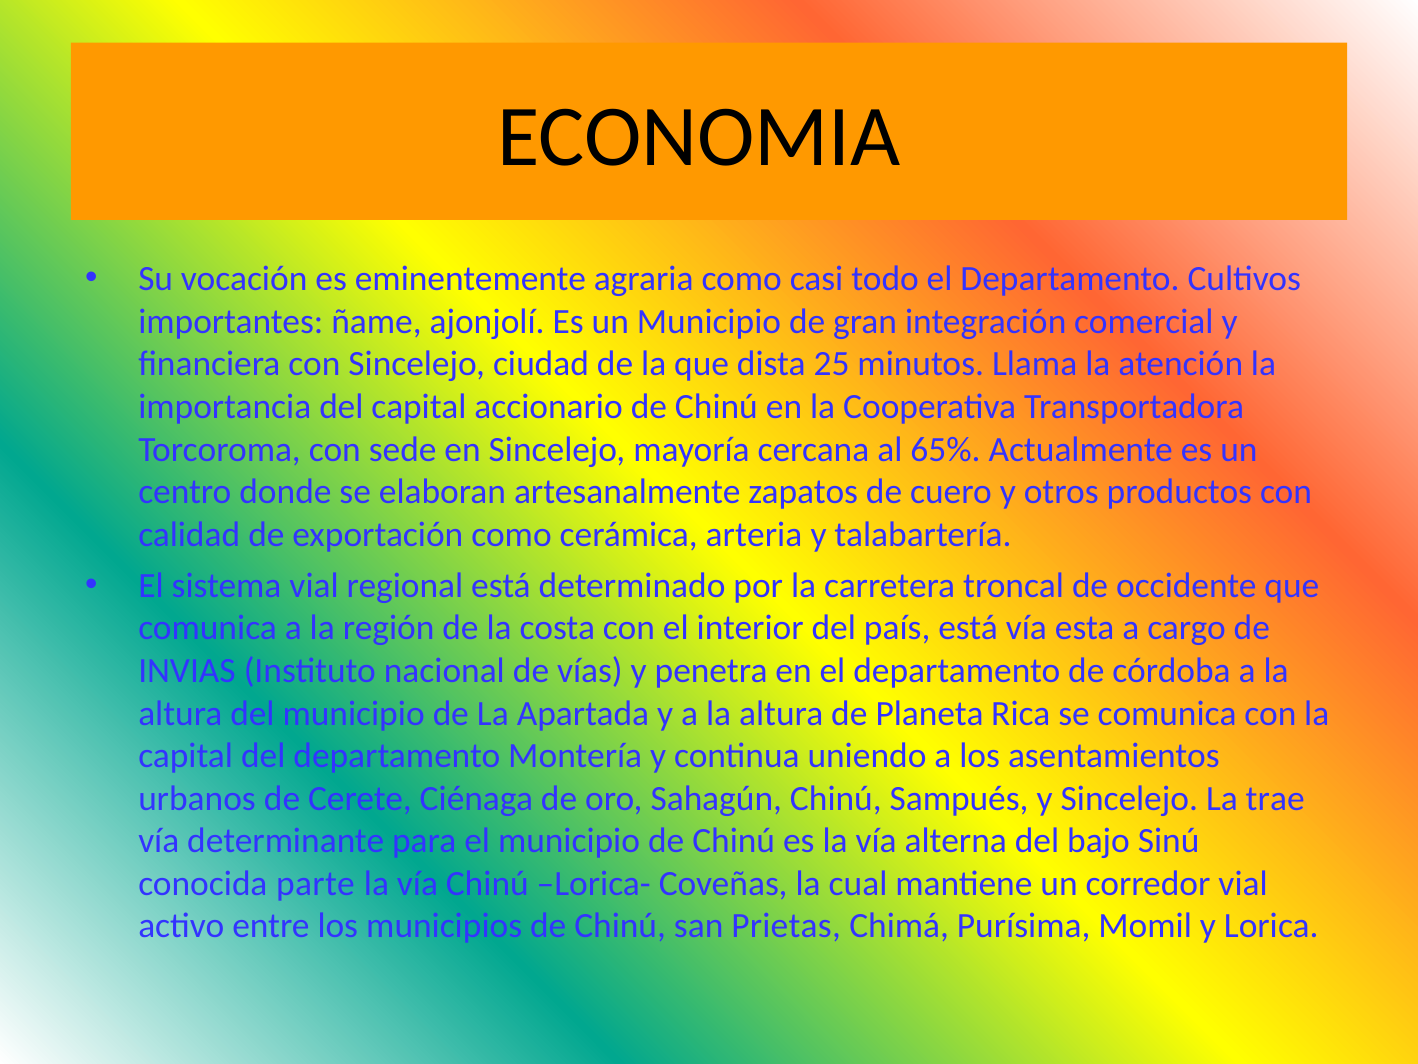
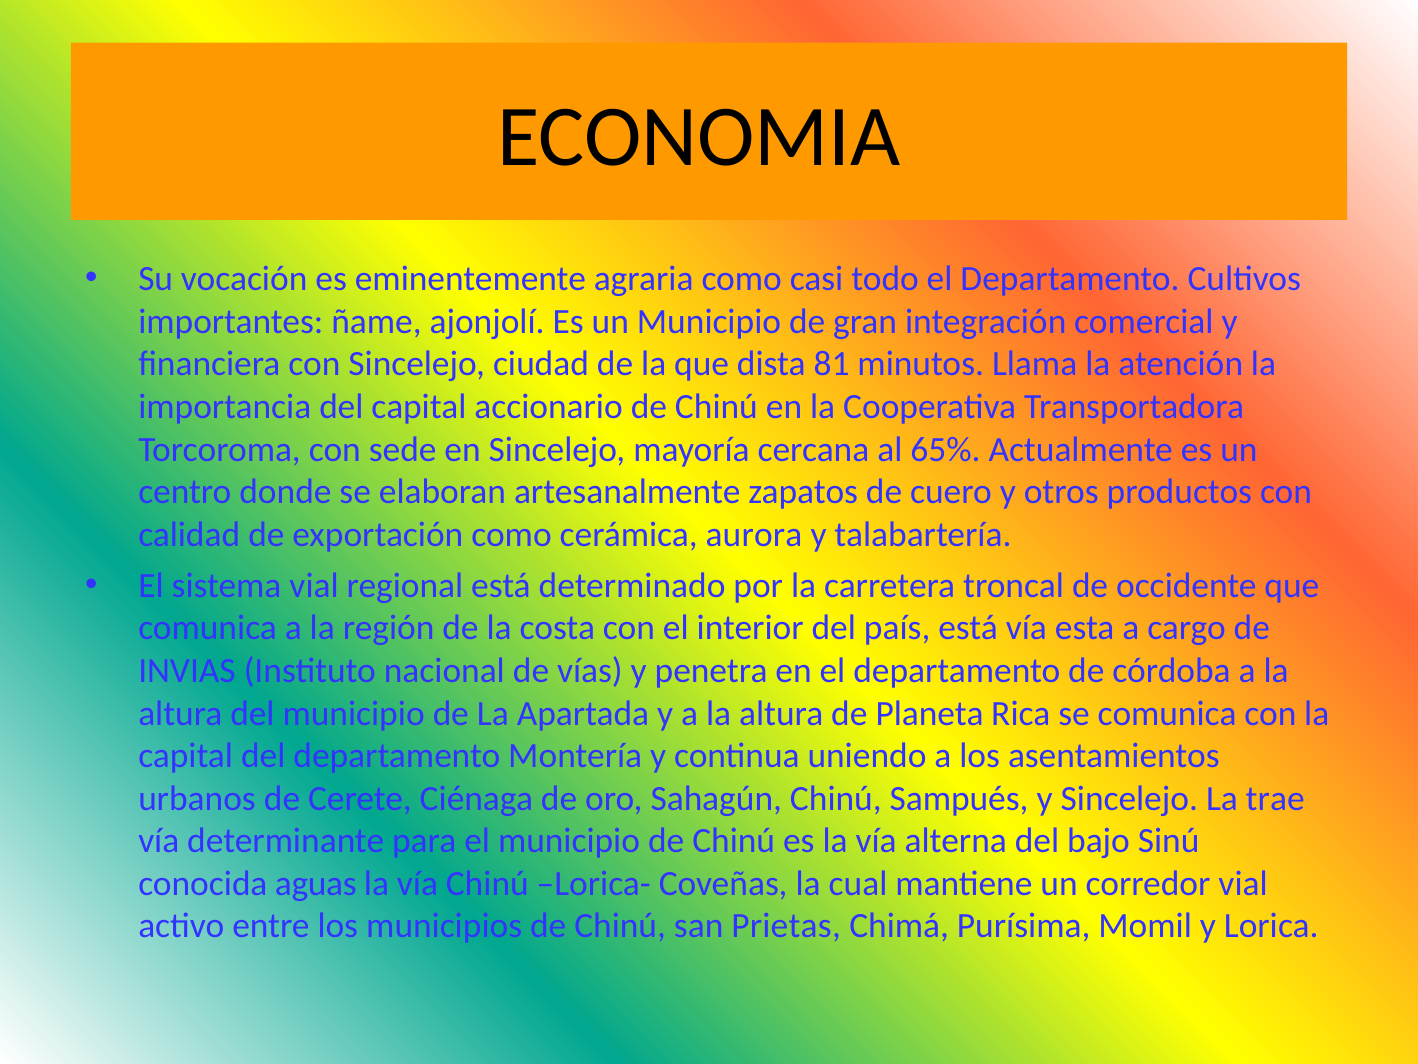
25: 25 -> 81
arteria: arteria -> aurora
parte: parte -> aguas
